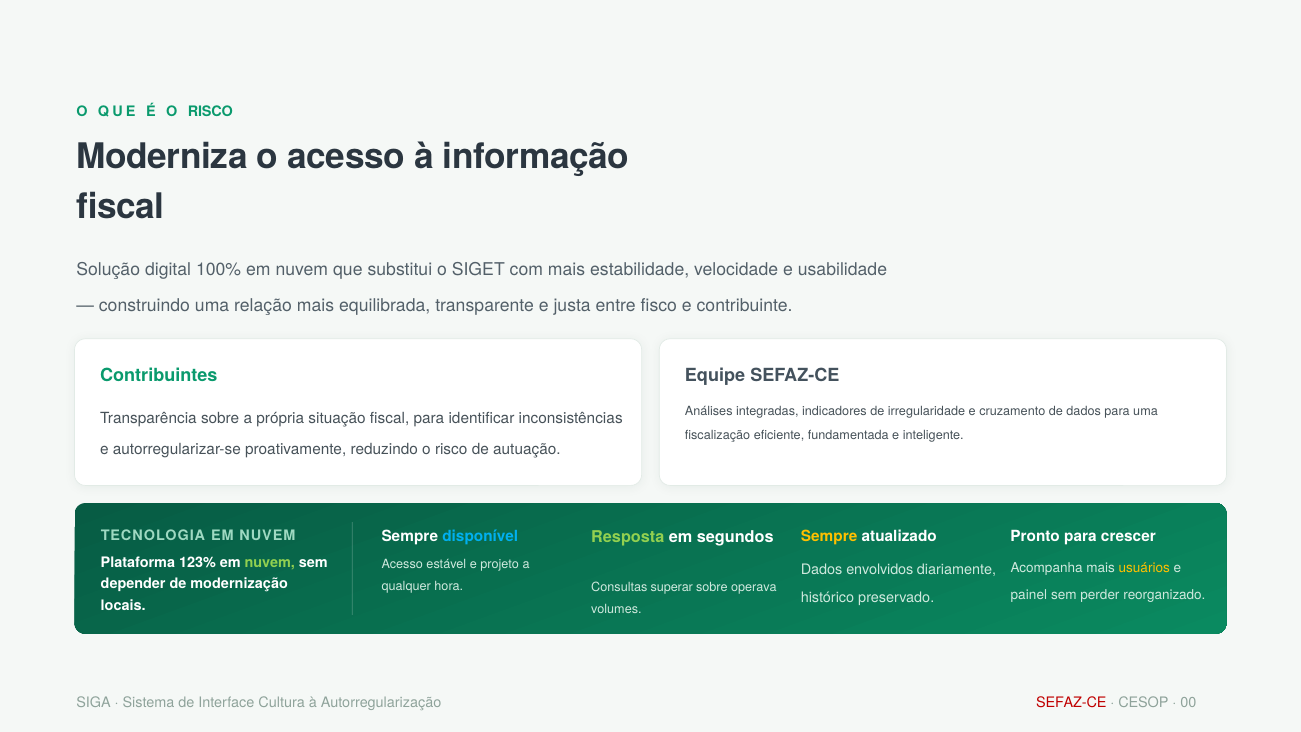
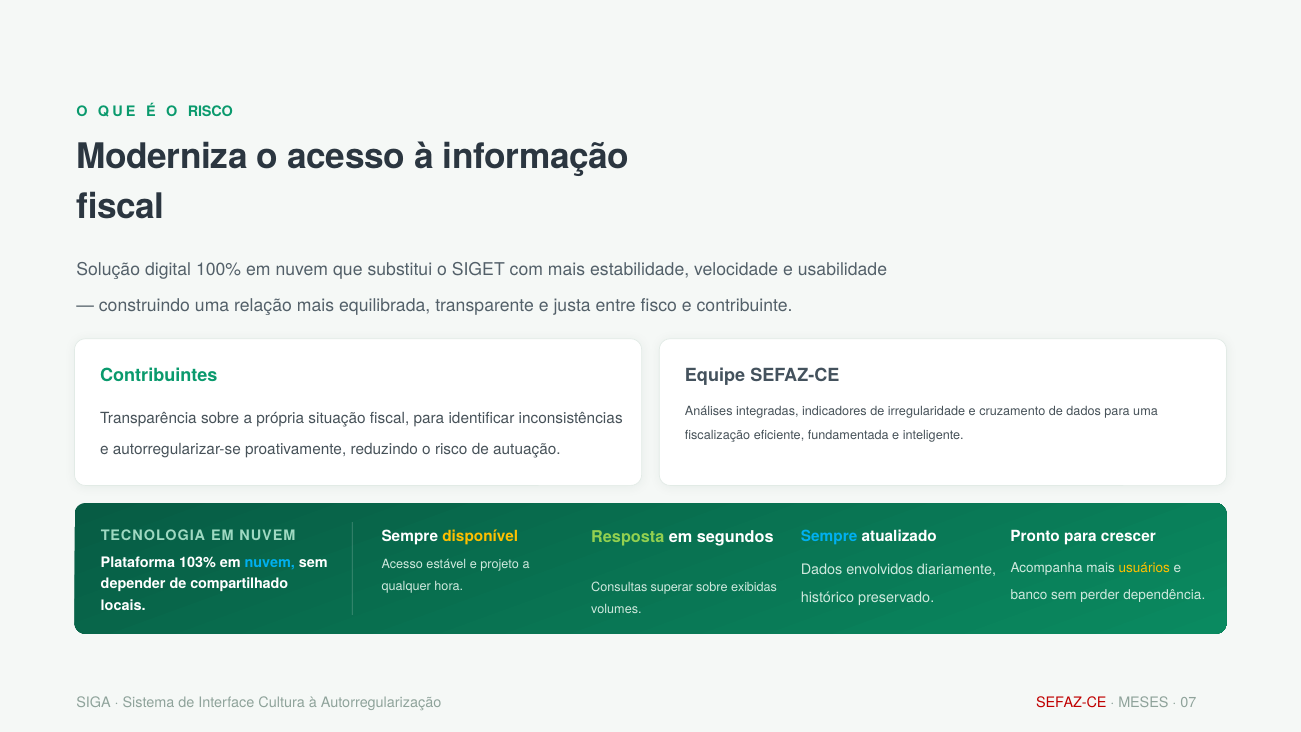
disponível colour: light blue -> yellow
Sempre at (829, 536) colour: yellow -> light blue
123%: 123% -> 103%
nuvem at (270, 562) colour: light green -> light blue
modernização: modernização -> compartilhado
operava: operava -> exibidas
painel: painel -> banco
reorganizado: reorganizado -> dependência
CESOP: CESOP -> MESES
00: 00 -> 07
